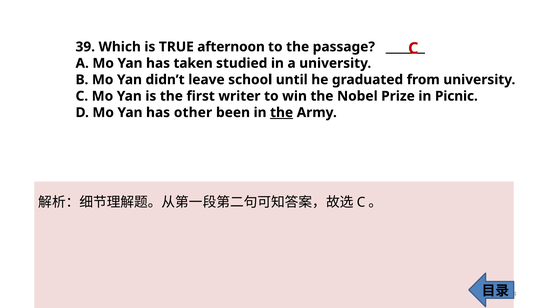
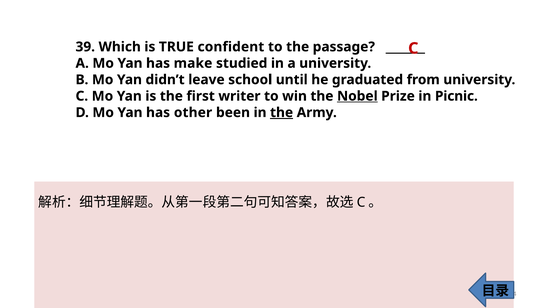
afternoon: afternoon -> confident
taken: taken -> make
Nobel underline: none -> present
